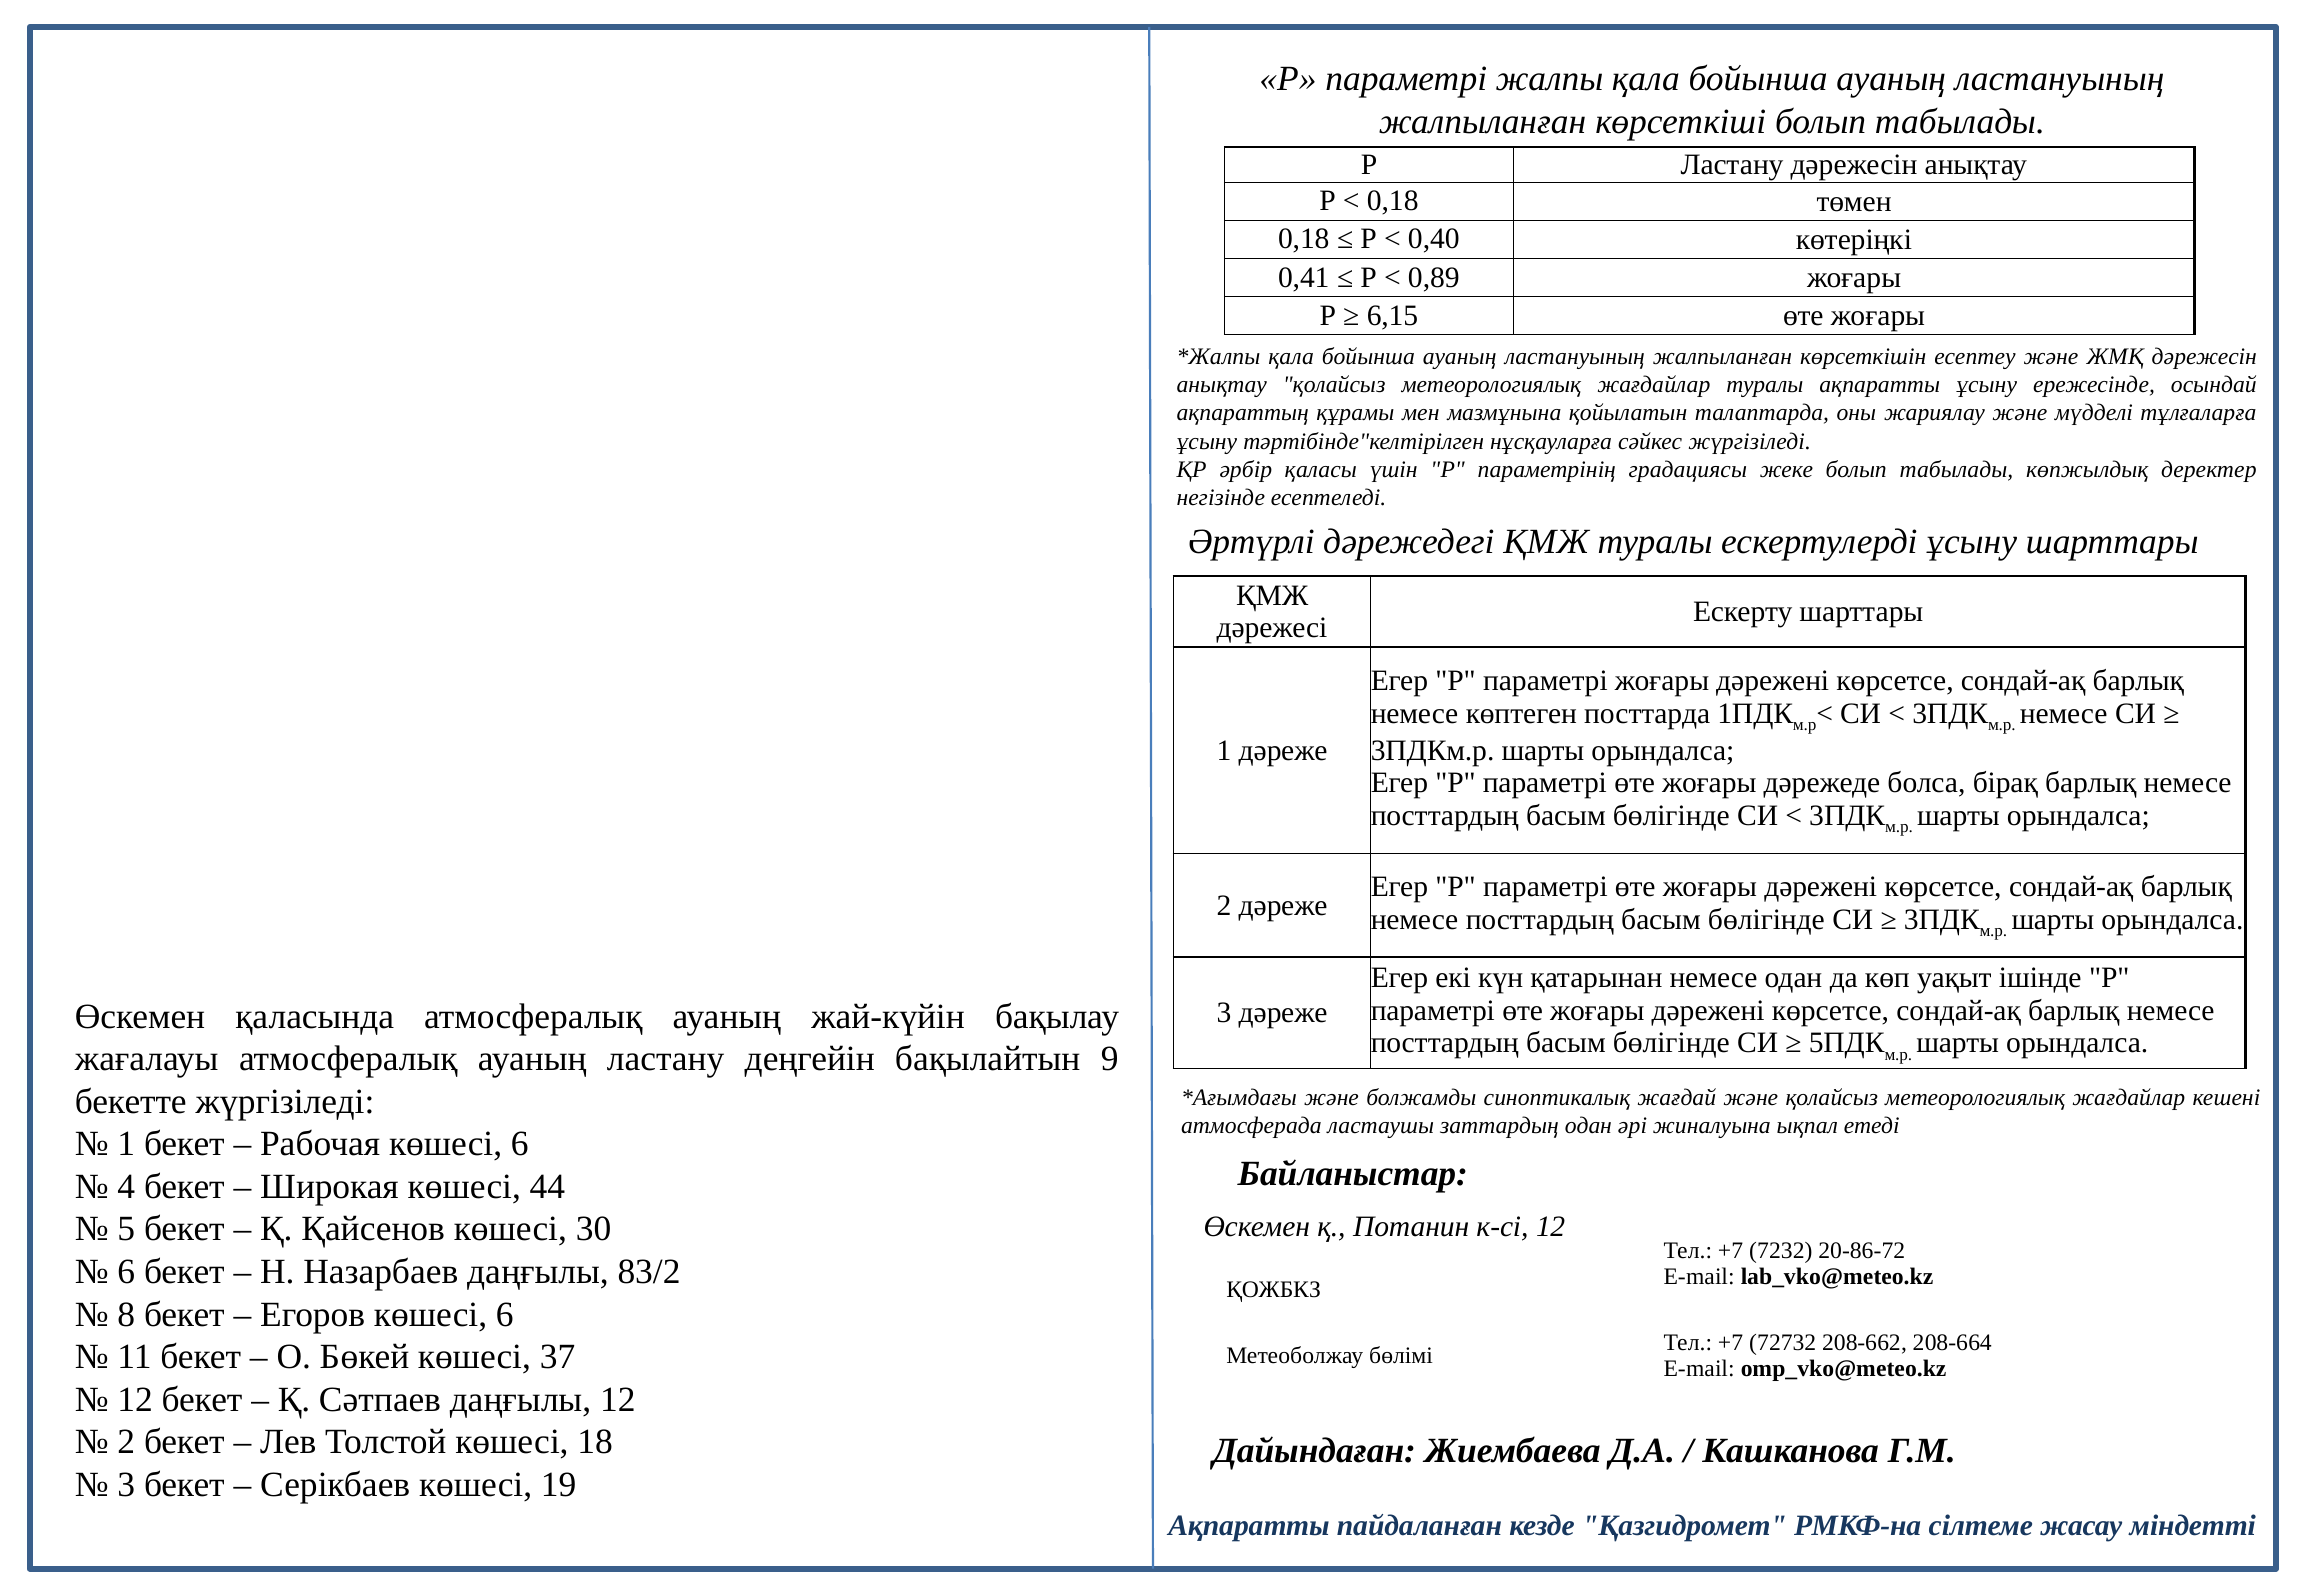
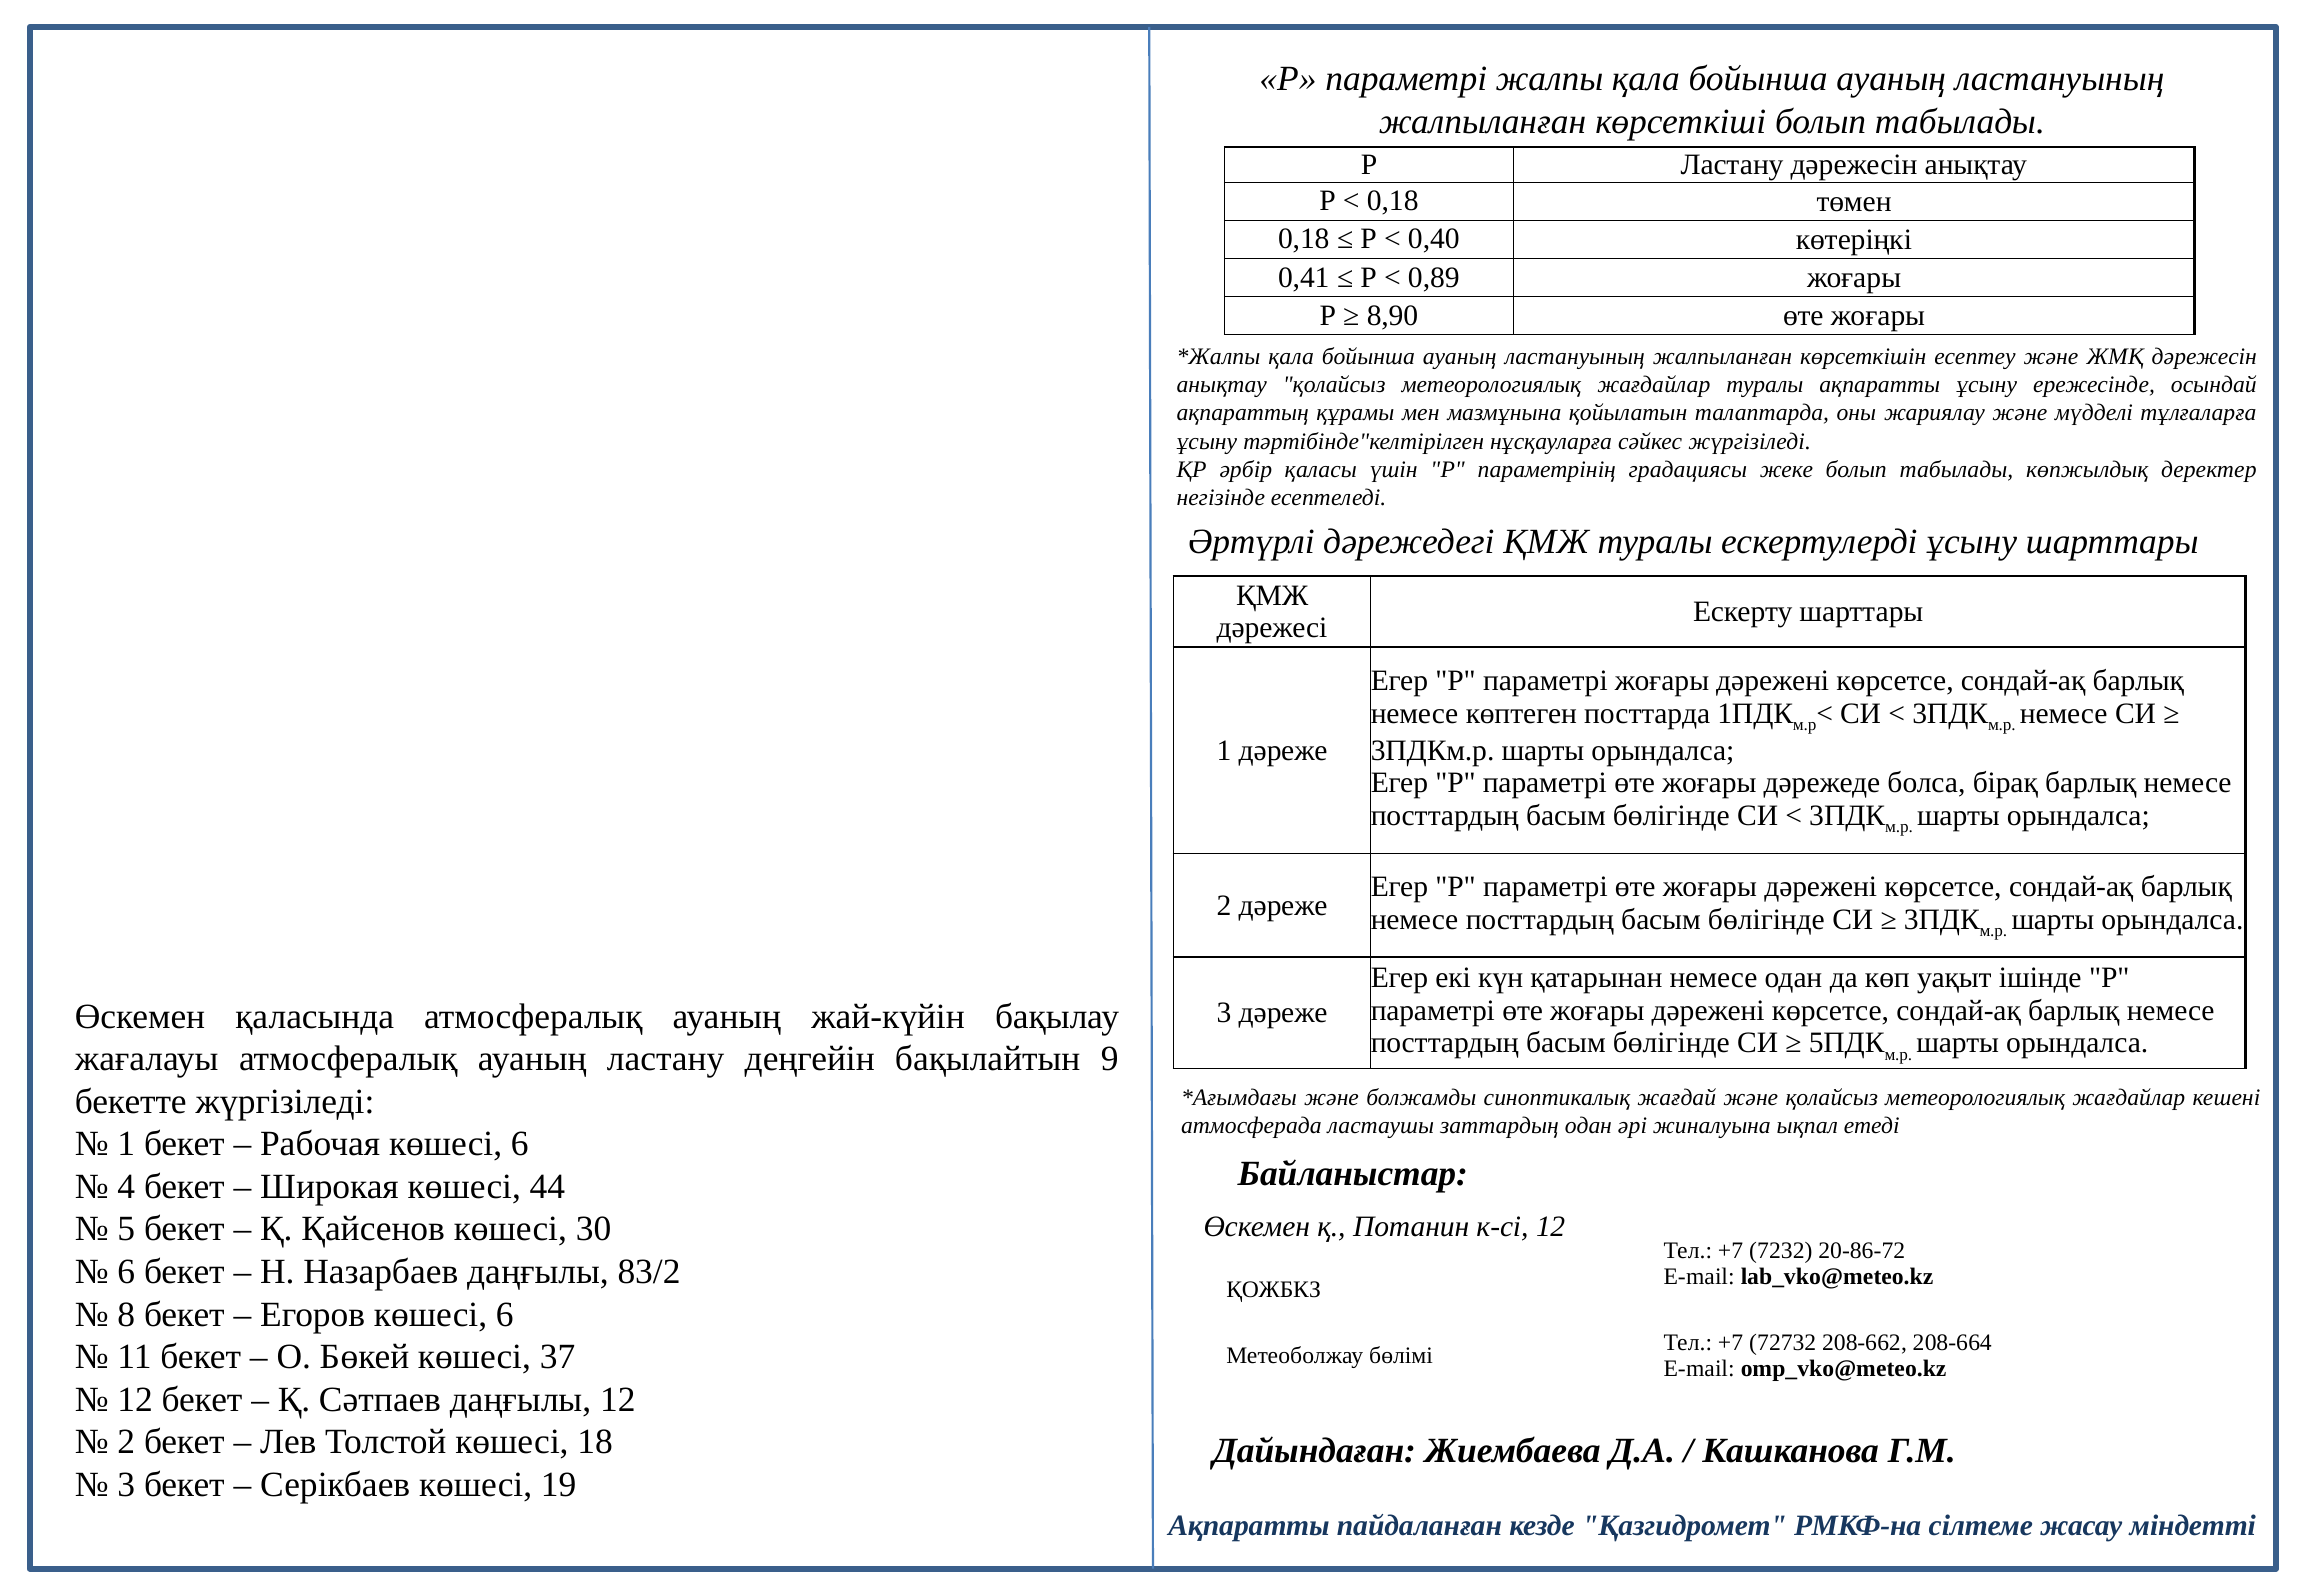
6,15: 6,15 -> 8,90
